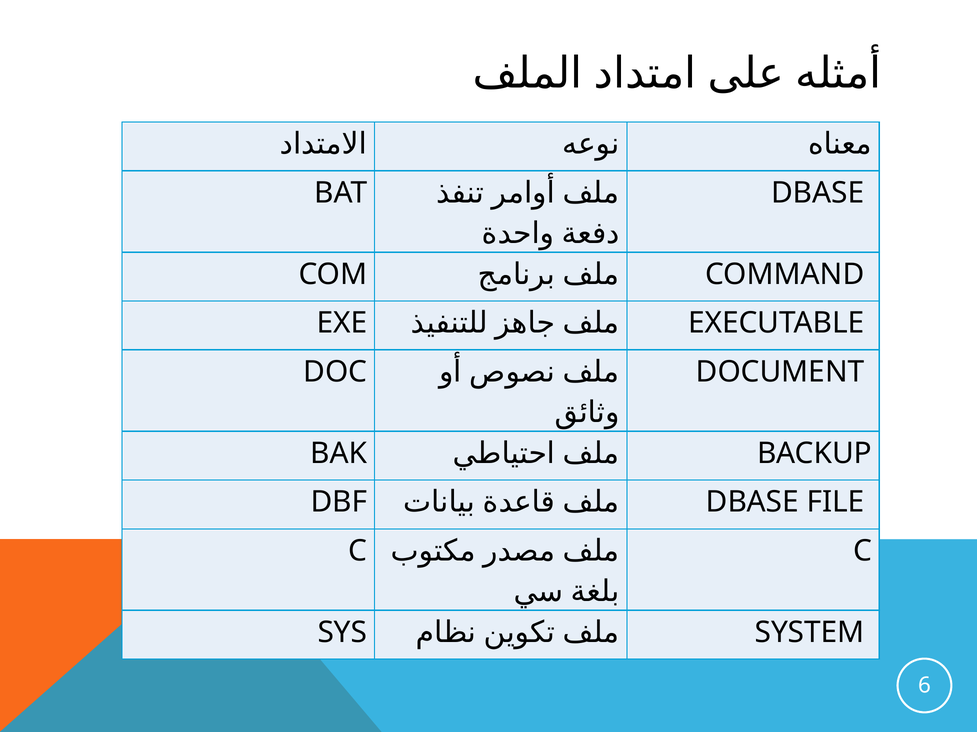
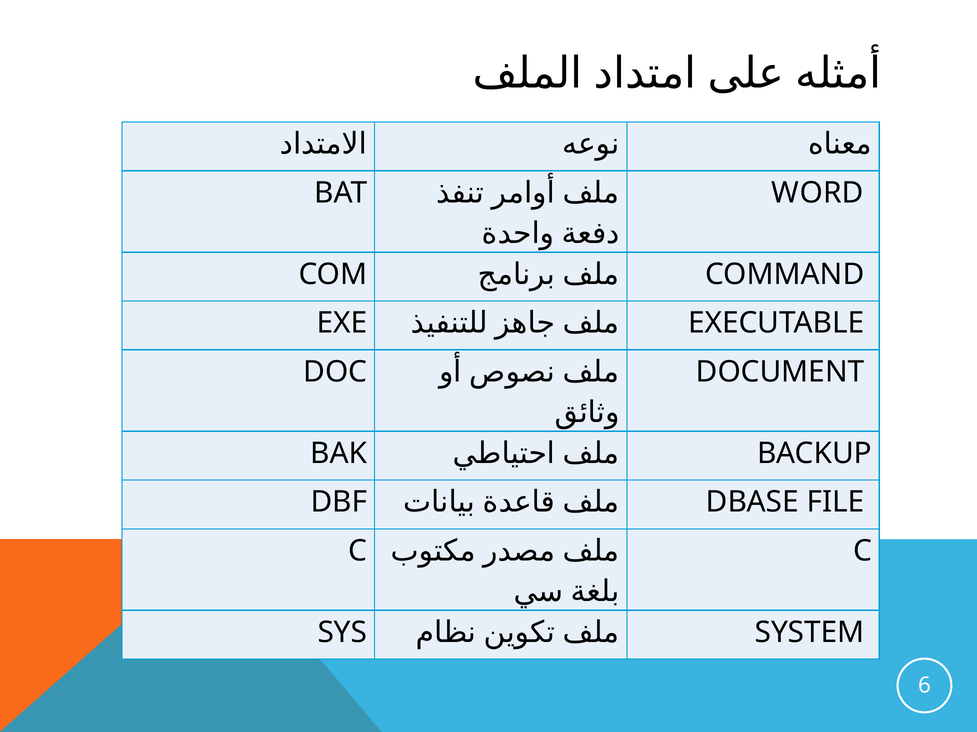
DBASE at (818, 193): DBASE -> WORD
